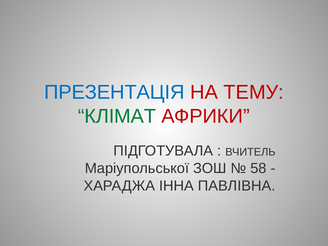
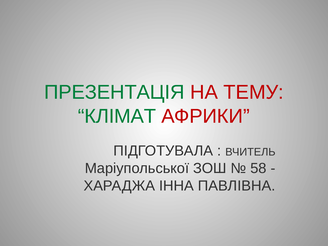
ПРЕЗЕНТАЦІЯ colour: blue -> green
